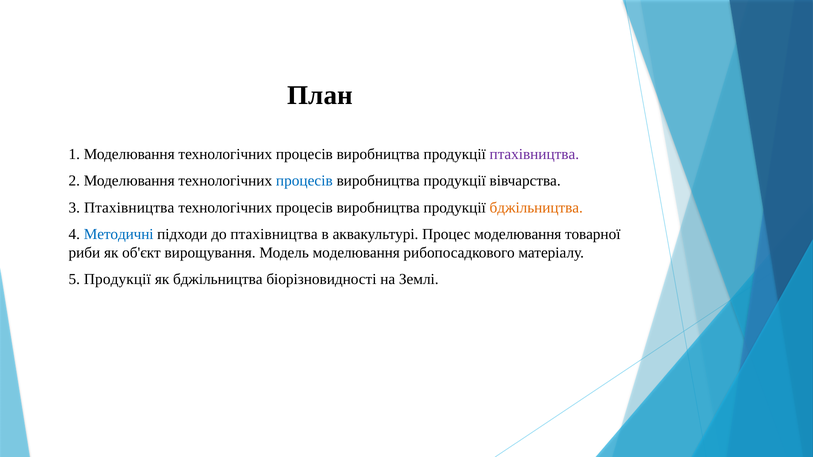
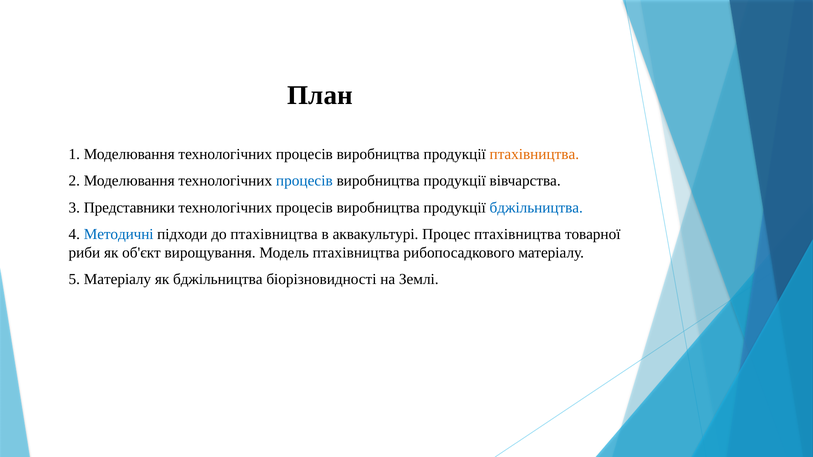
птахівництва at (534, 154) colour: purple -> orange
3 Птахівництва: Птахівництва -> Представники
бджільництва at (536, 208) colour: orange -> blue
Процес моделювання: моделювання -> птахівництва
Модель моделювання: моделювання -> птахівництва
5 Продукції: Продукції -> Матеріалу
